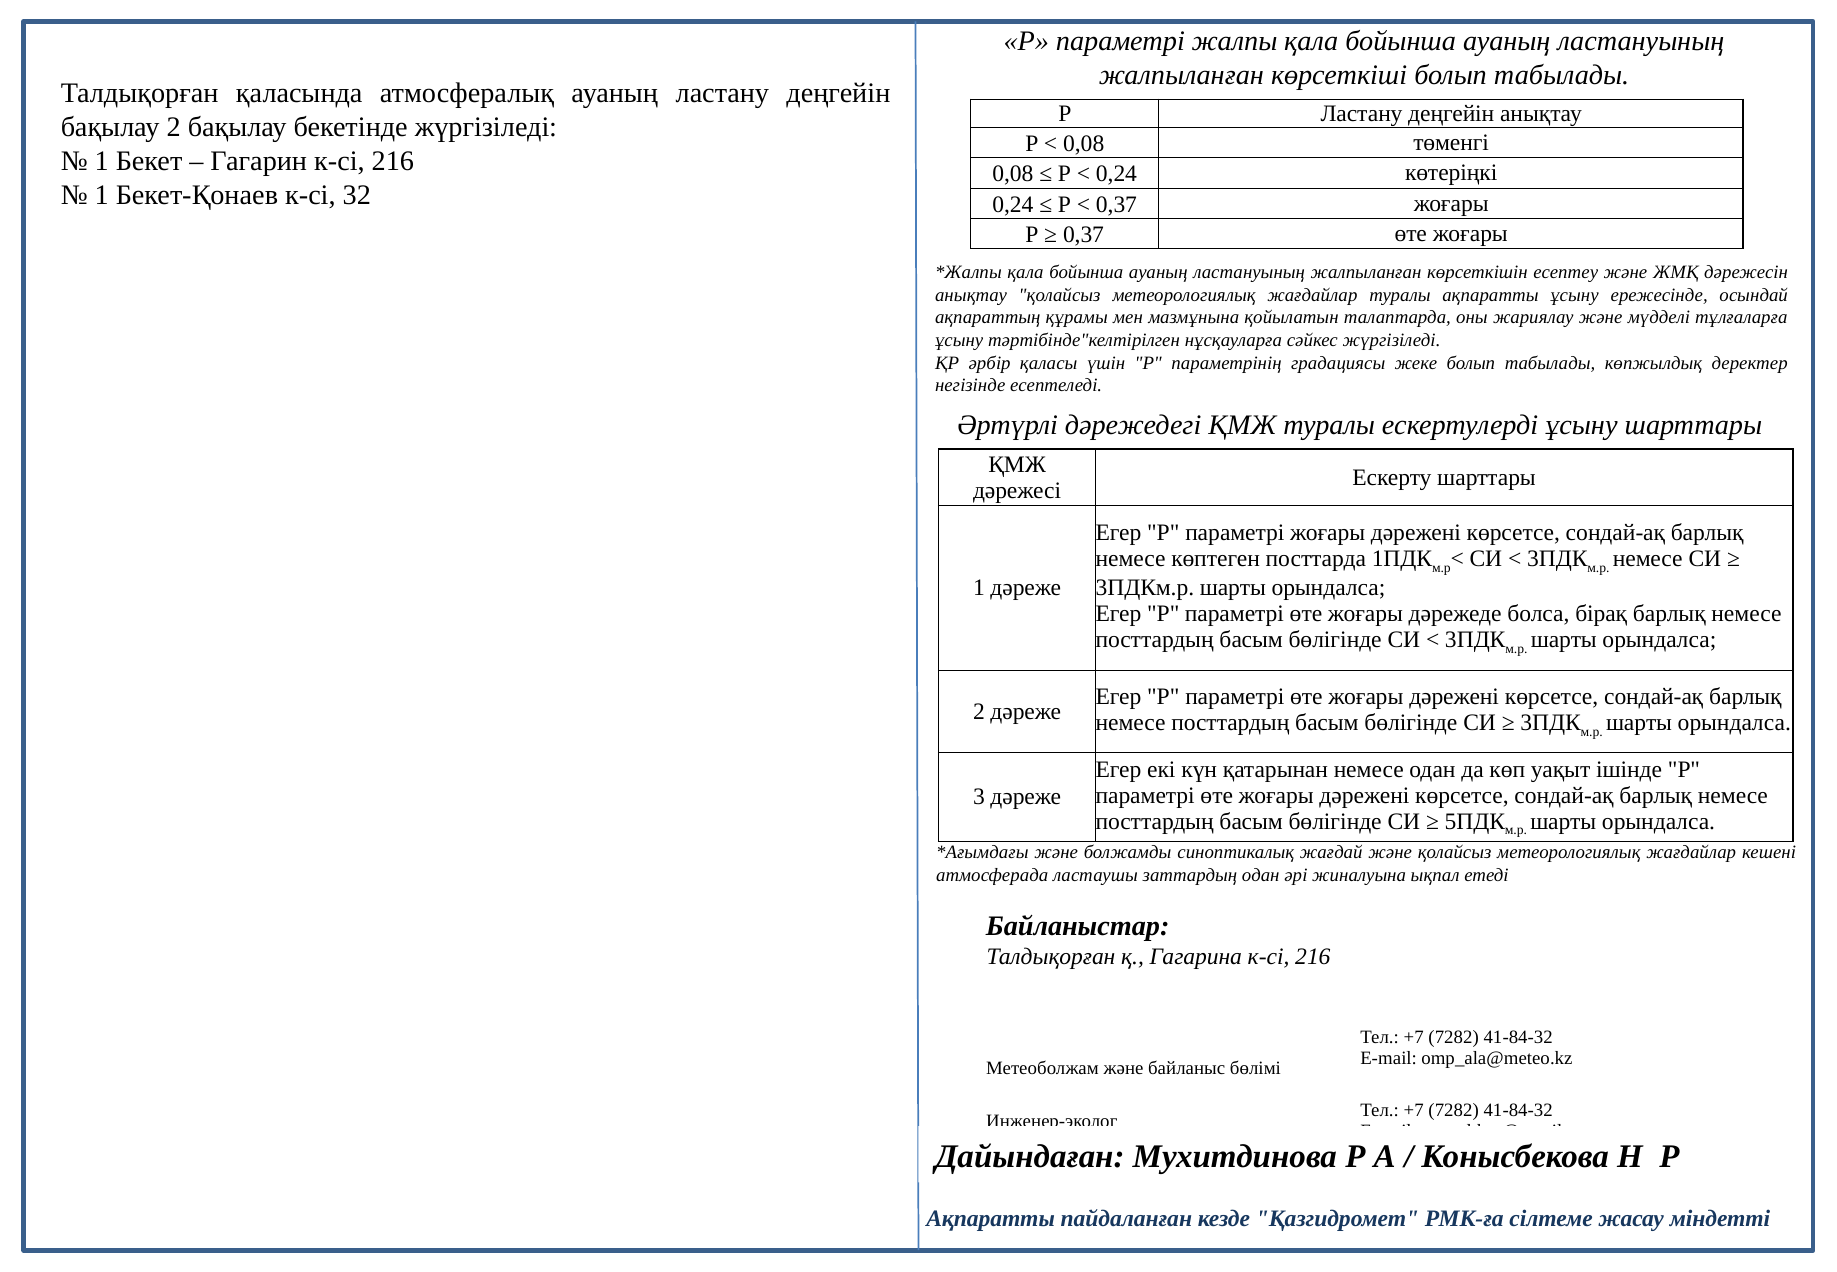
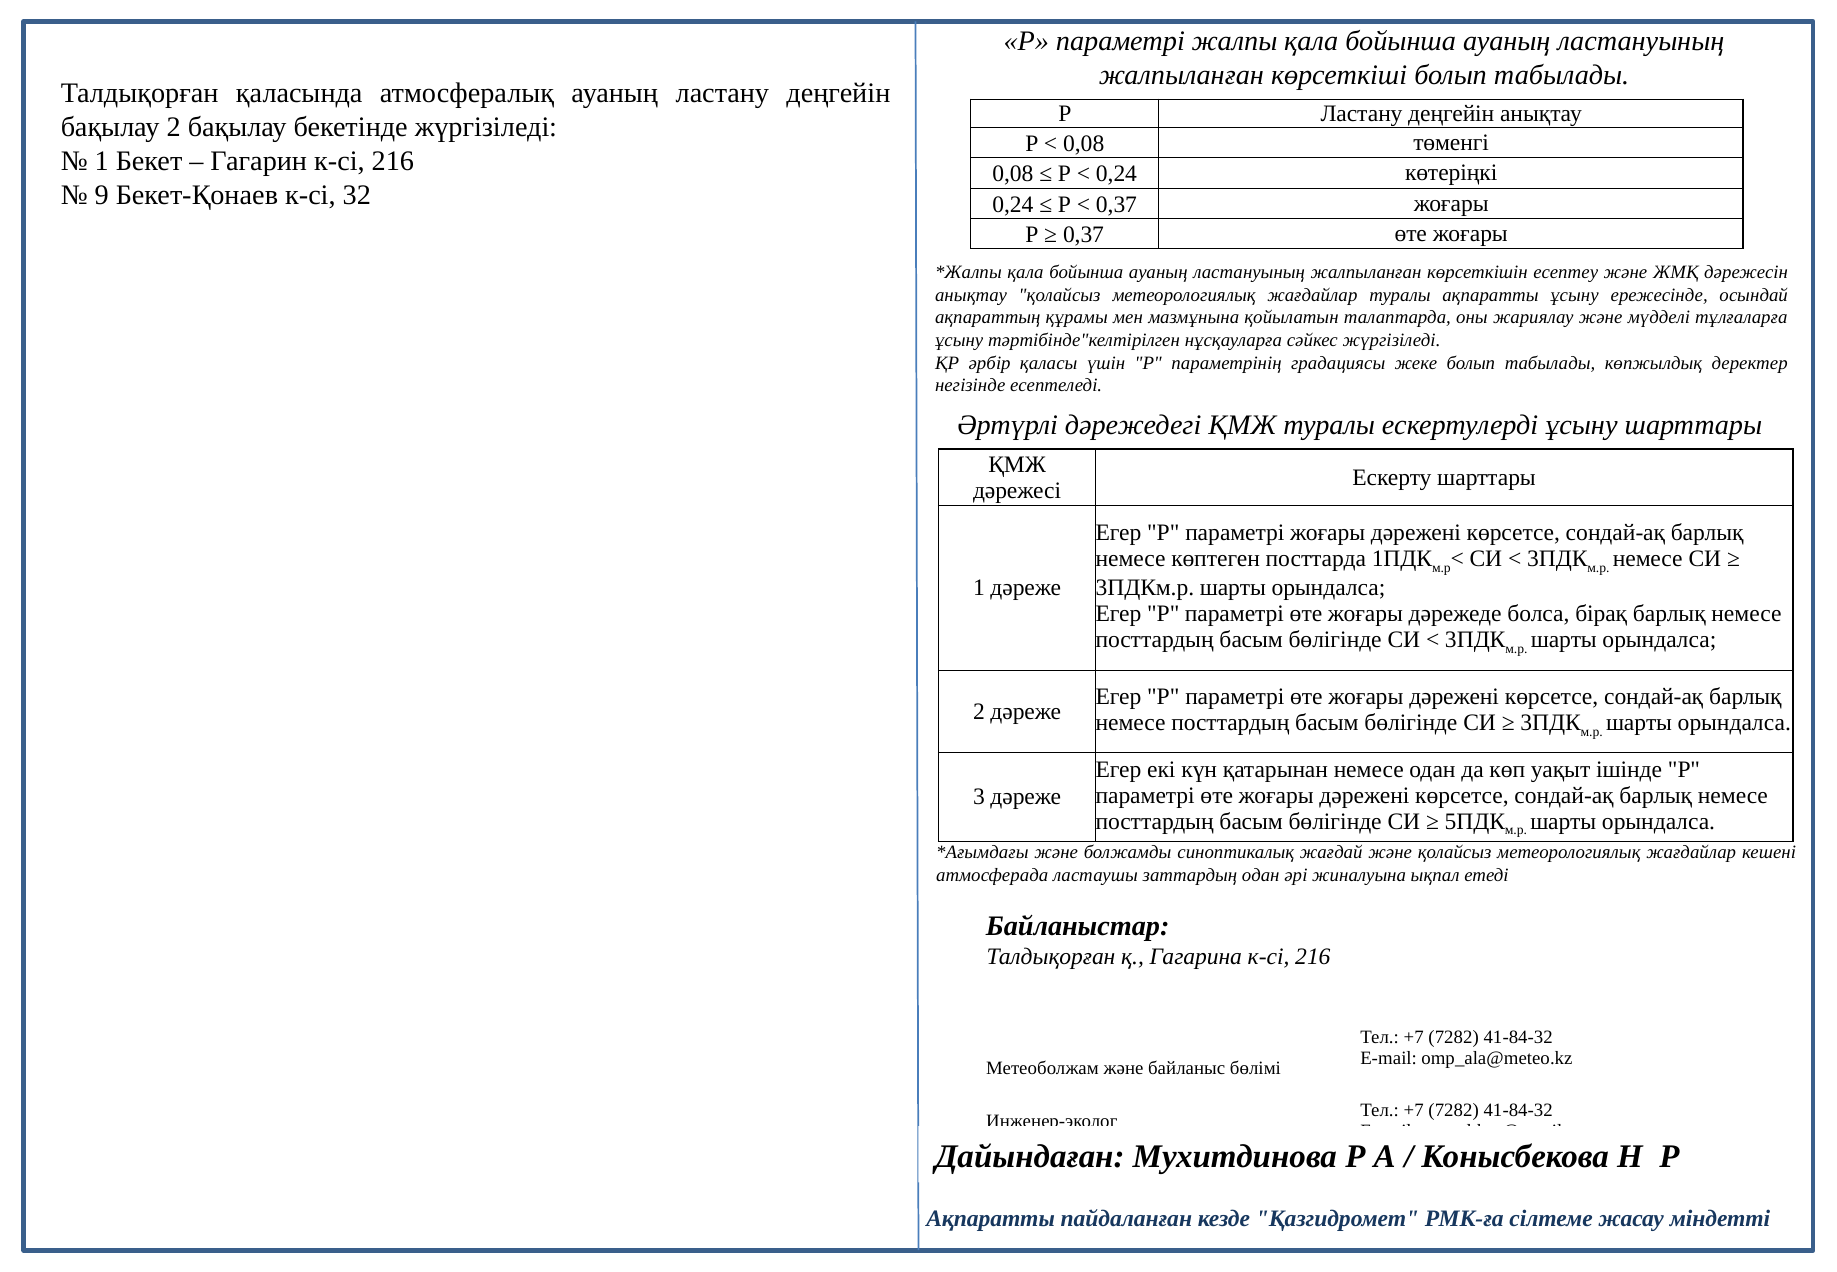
1 at (102, 195): 1 -> 9
